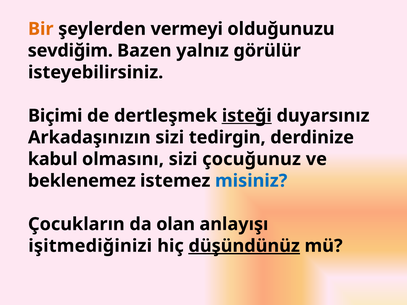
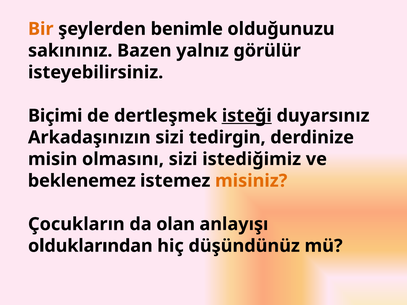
vermeyi: vermeyi -> benimle
sevdiğim: sevdiğim -> sakınınız
kabul: kabul -> misin
çocuğunuz: çocuğunuz -> istediğimiz
misiniz colour: blue -> orange
işitmediğinizi: işitmediğinizi -> olduklarından
düşündünüz underline: present -> none
